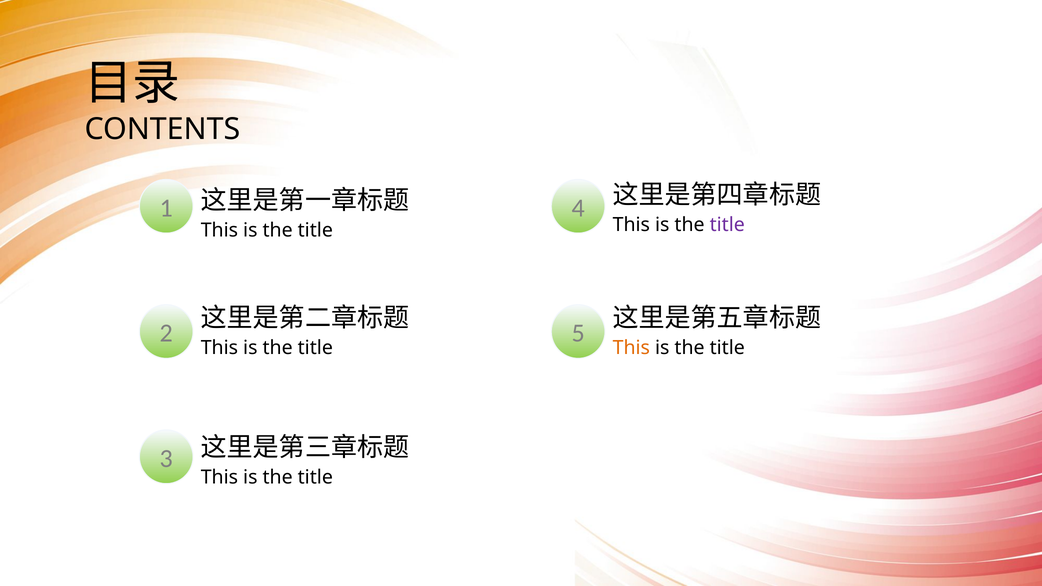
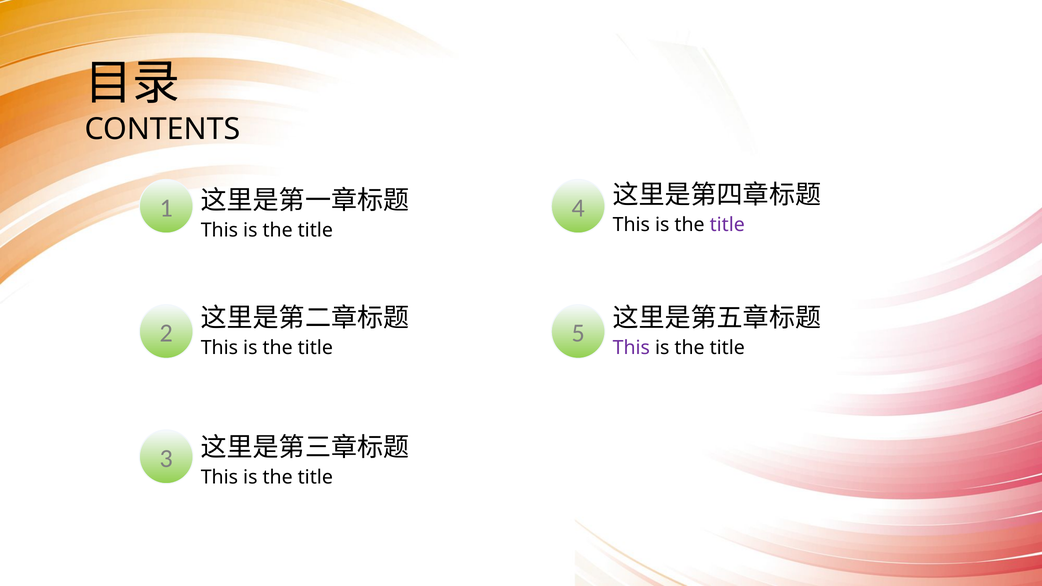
This at (631, 348) colour: orange -> purple
